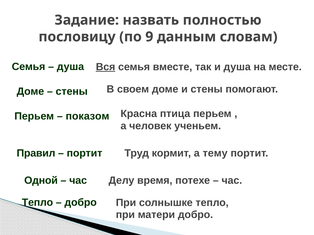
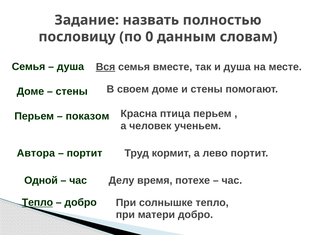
9: 9 -> 0
Правил: Правил -> Автора
тему: тему -> лево
Тепло at (37, 203) underline: none -> present
